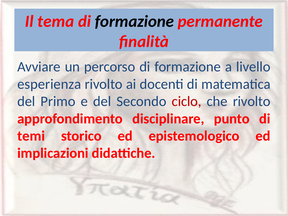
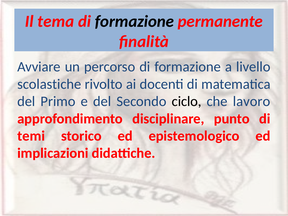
esperienza: esperienza -> scolastiche
ciclo colour: red -> black
che rivolto: rivolto -> lavoro
